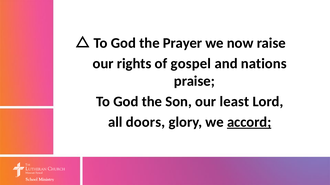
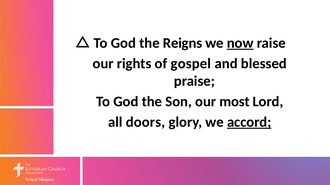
Prayer: Prayer -> Reigns
now underline: none -> present
nations: nations -> blessed
least: least -> most
